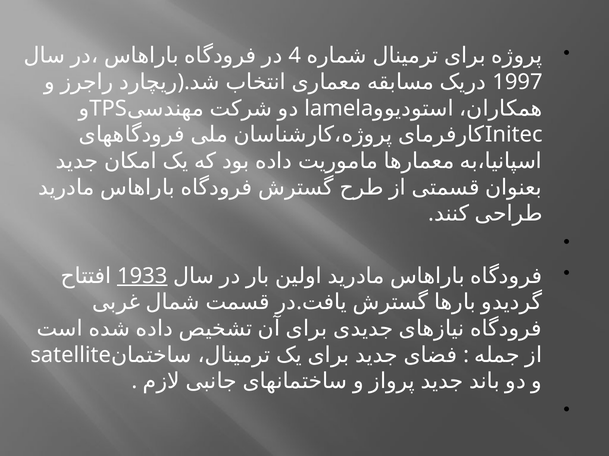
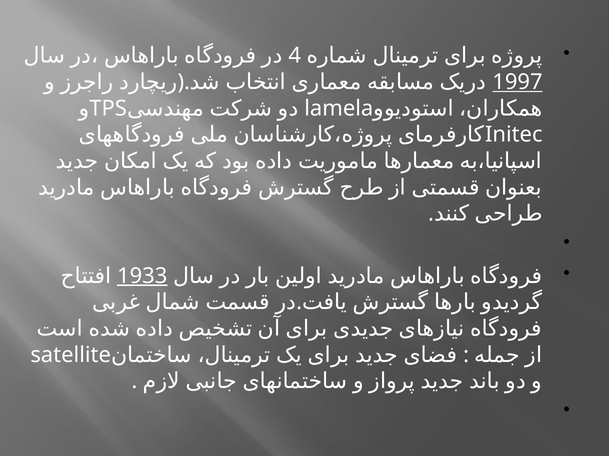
1997 underline: none -> present
